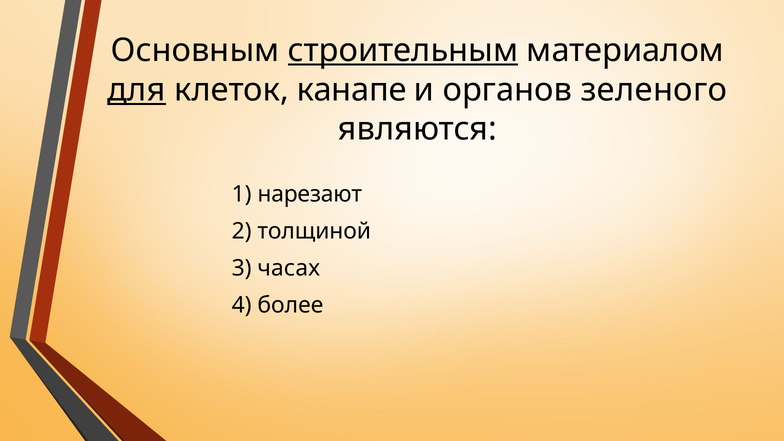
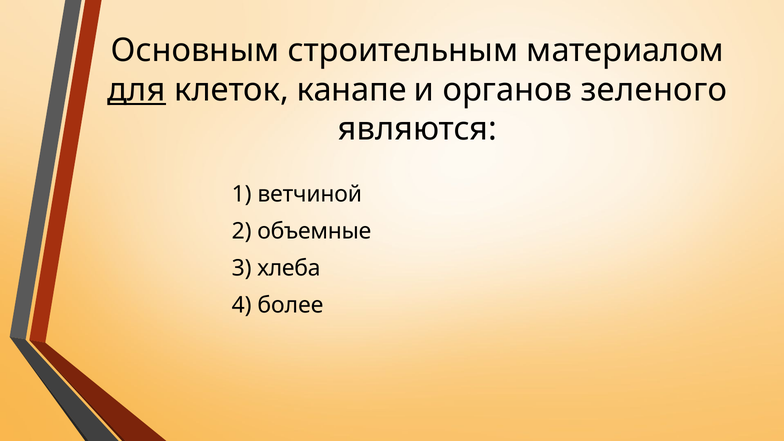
строительным underline: present -> none
нарезают: нарезают -> ветчиной
толщиной: толщиной -> объемные
часах: часах -> хлеба
